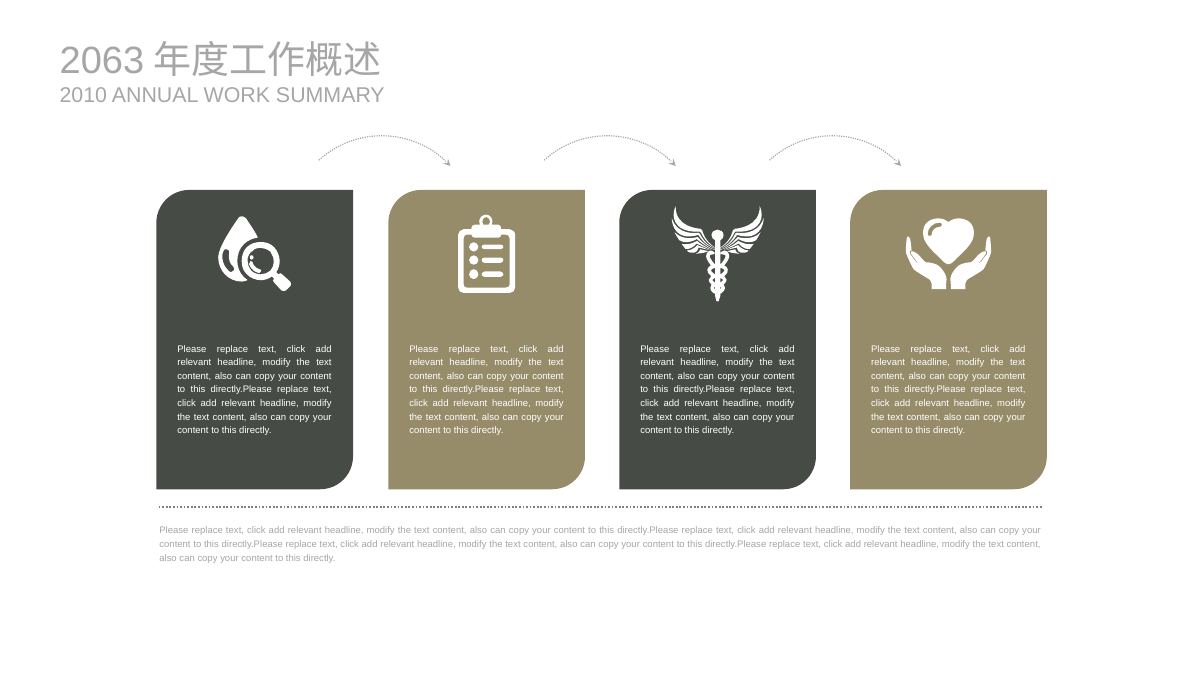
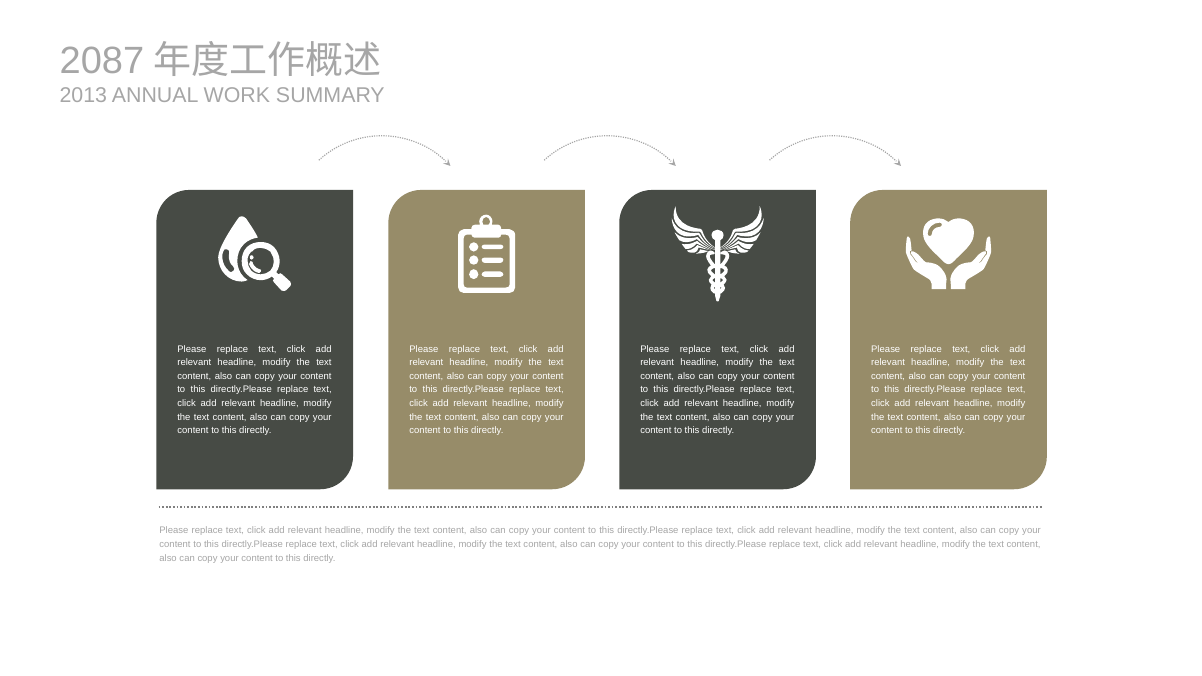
2063: 2063 -> 2087
2010: 2010 -> 2013
